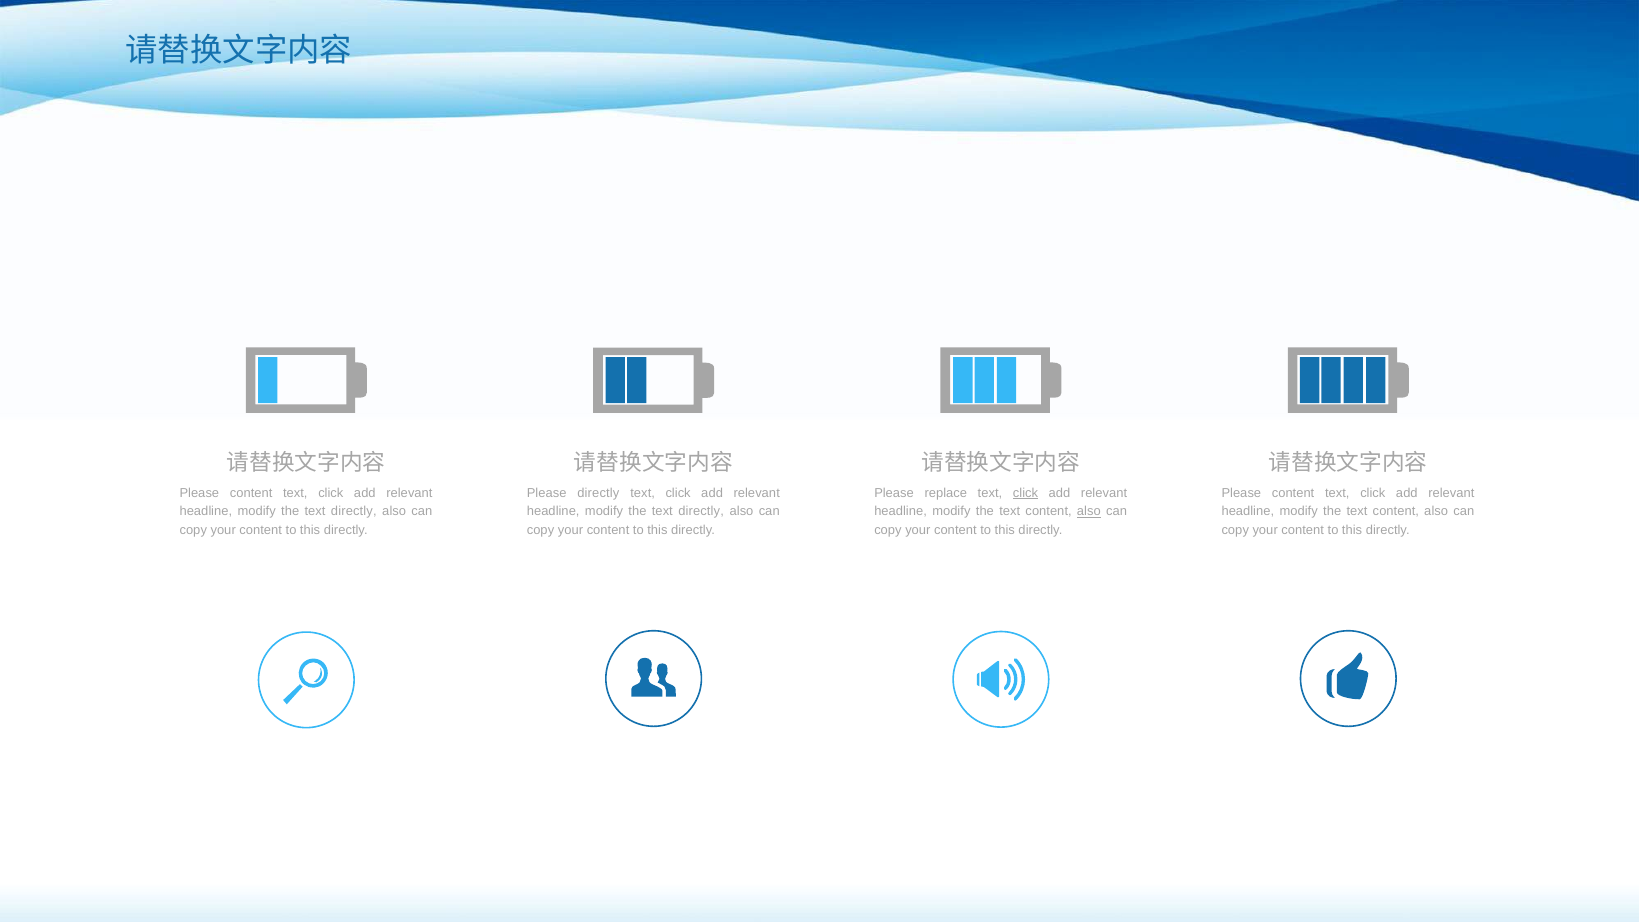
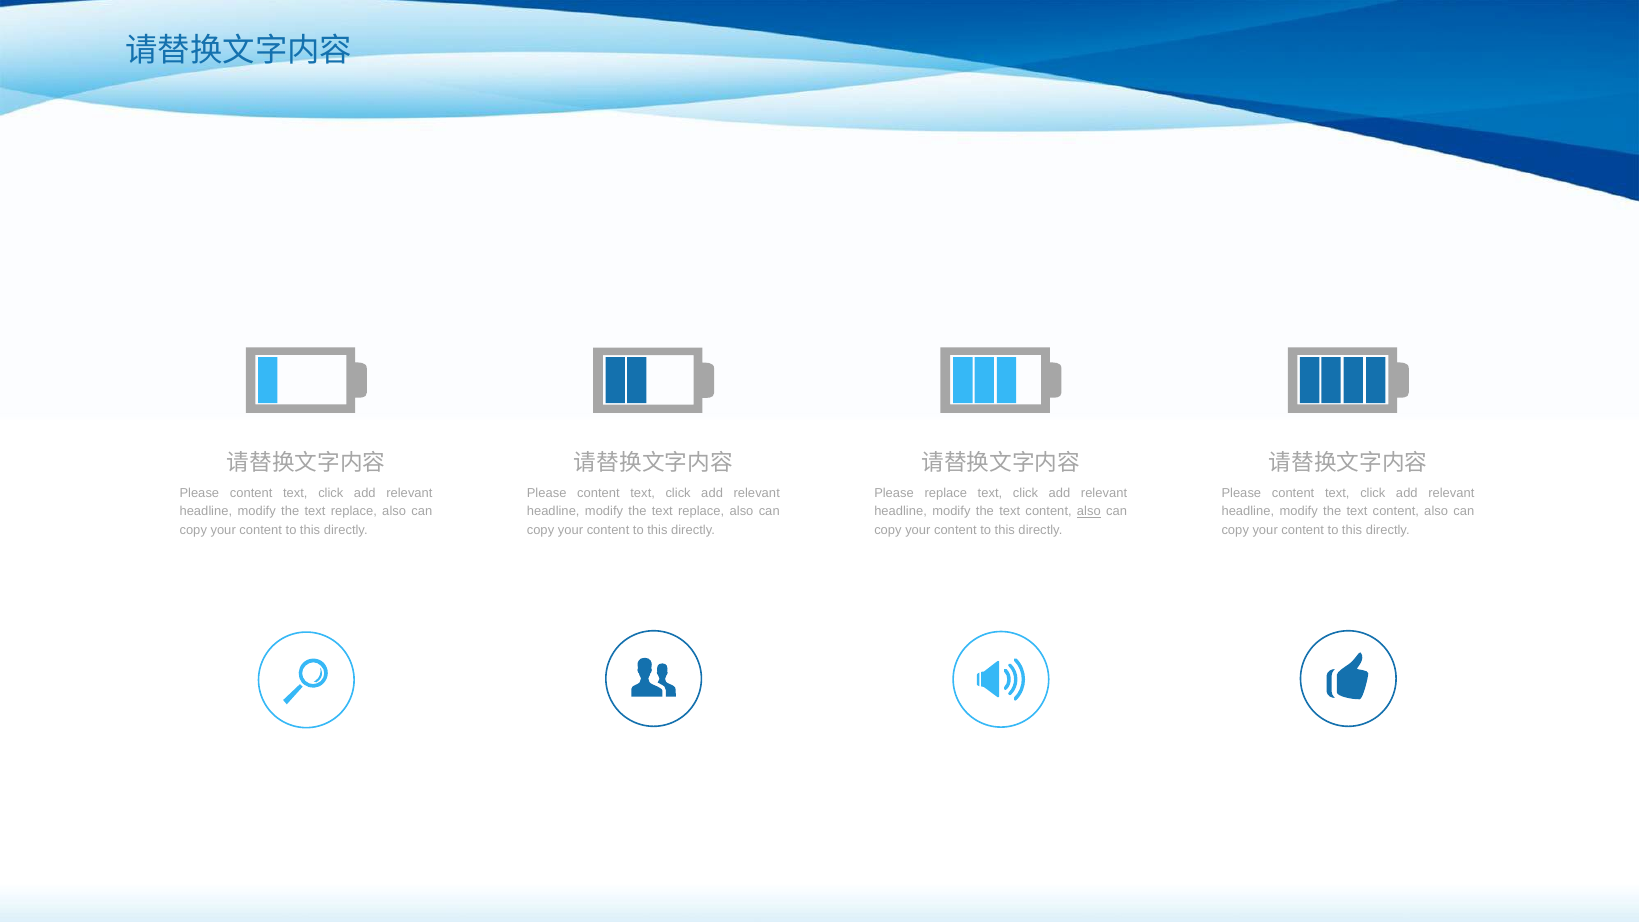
directly at (598, 493): directly -> content
click at (1026, 493) underline: present -> none
directly at (354, 511): directly -> replace
directly at (701, 511): directly -> replace
